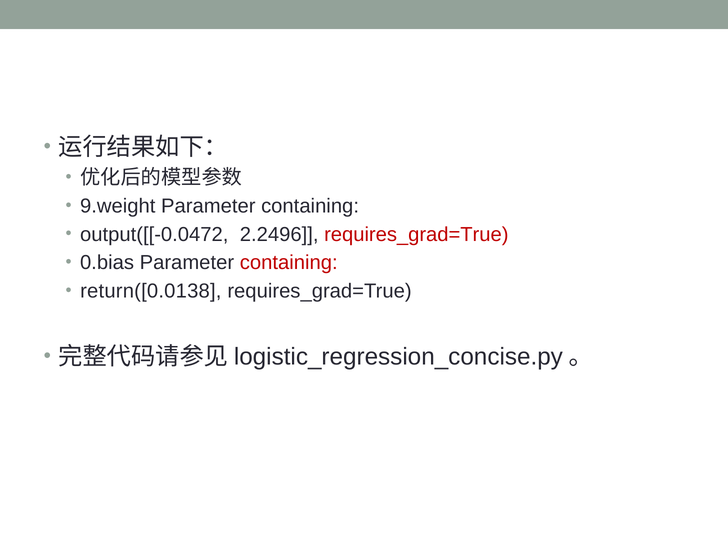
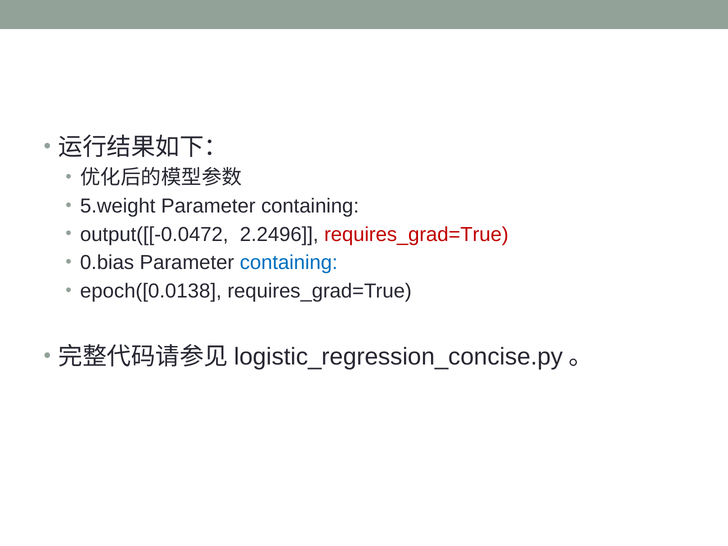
9.weight: 9.weight -> 5.weight
containing at (289, 263) colour: red -> blue
return([0.0138: return([0.0138 -> epoch([0.0138
